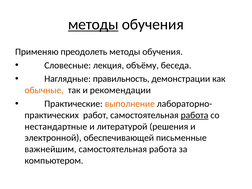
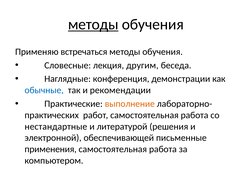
преодолеть: преодолеть -> встречаться
объёму: объёму -> другим
правильность: правильность -> конференция
обычные colour: orange -> blue
работа at (195, 115) underline: present -> none
важнейшим: важнейшим -> применения
